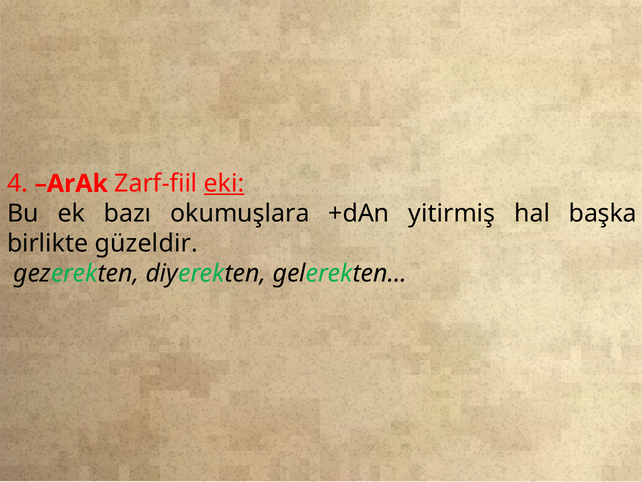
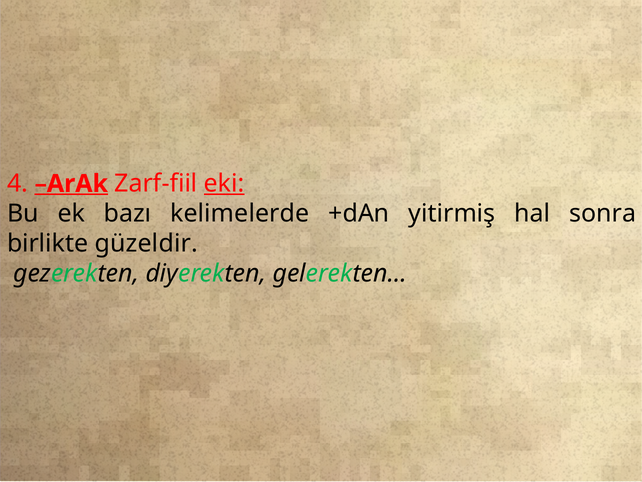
ArAk underline: none -> present
okumuşlara: okumuşlara -> kelimelerde
başka: başka -> sonra
